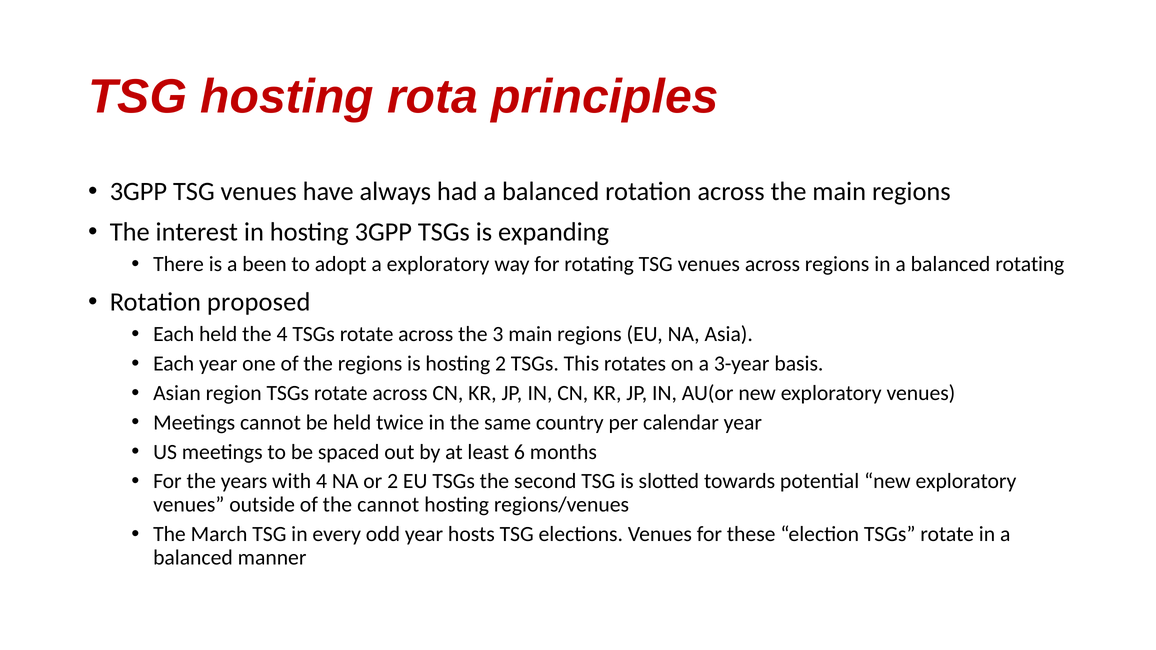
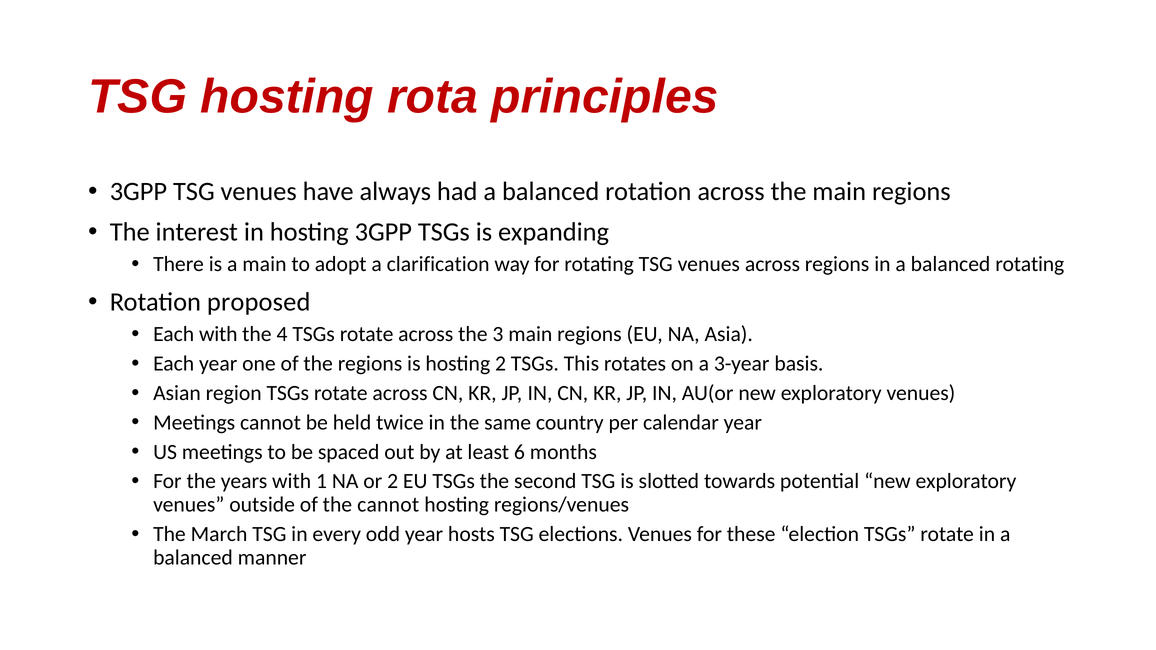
a been: been -> main
a exploratory: exploratory -> clarification
Each held: held -> with
with 4: 4 -> 1
